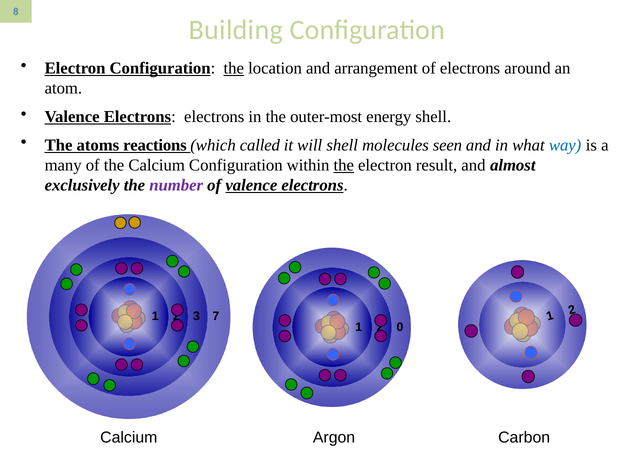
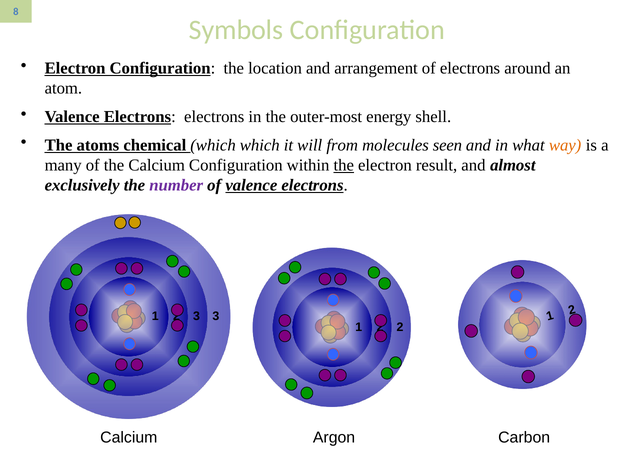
Building: Building -> Symbols
the at (234, 68) underline: present -> none
reactions: reactions -> chemical
which called: called -> which
will shell: shell -> from
way colour: blue -> orange
3 7: 7 -> 3
0 at (400, 327): 0 -> 2
